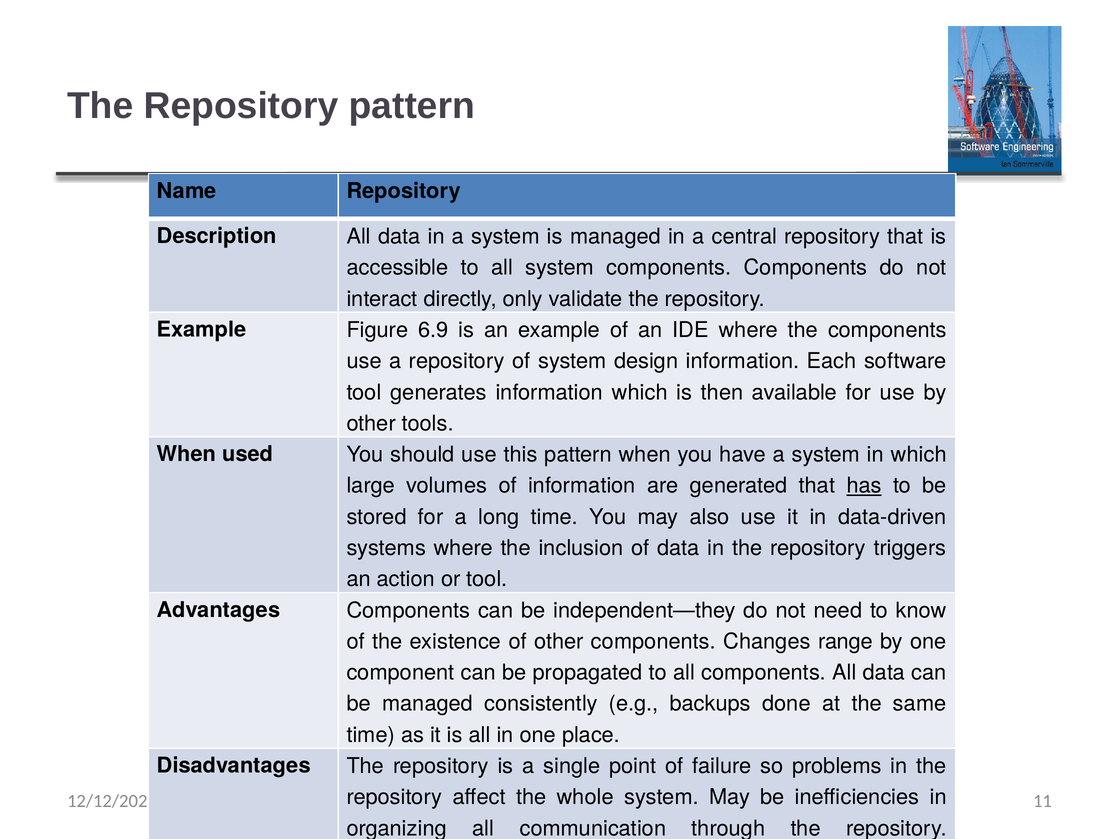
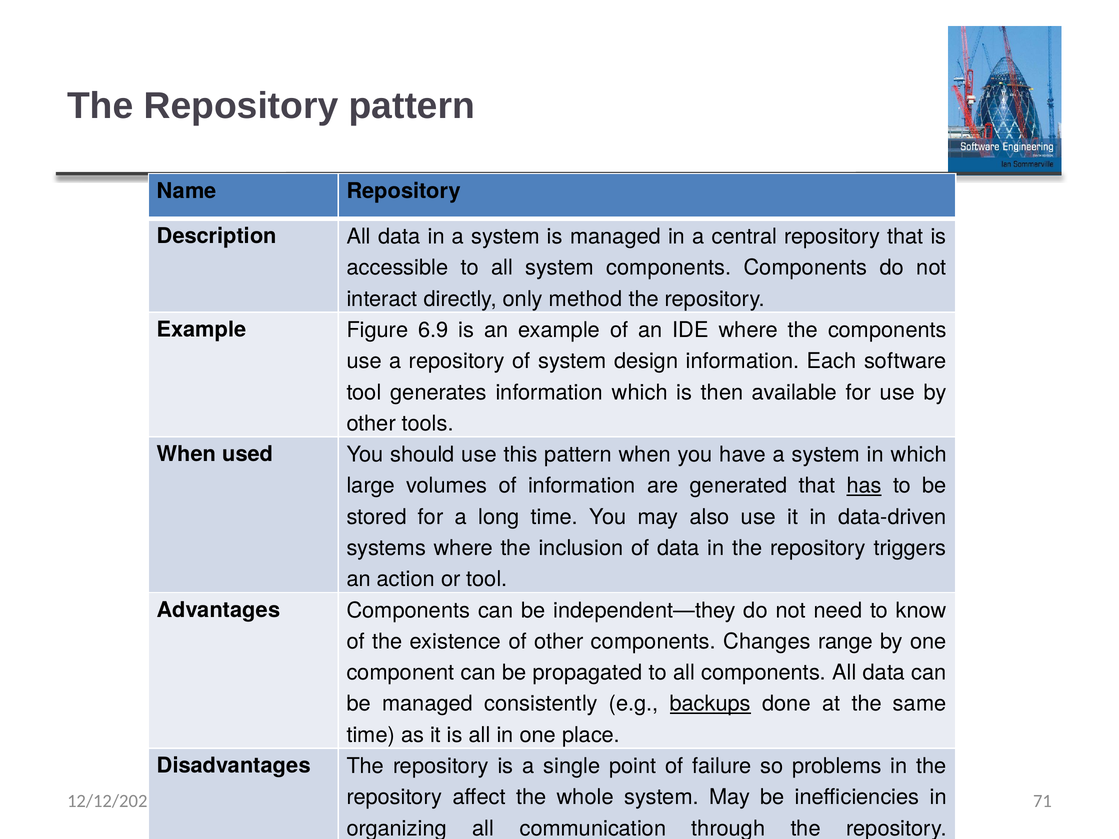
validate: validate -> method
backups underline: none -> present
11: 11 -> 71
